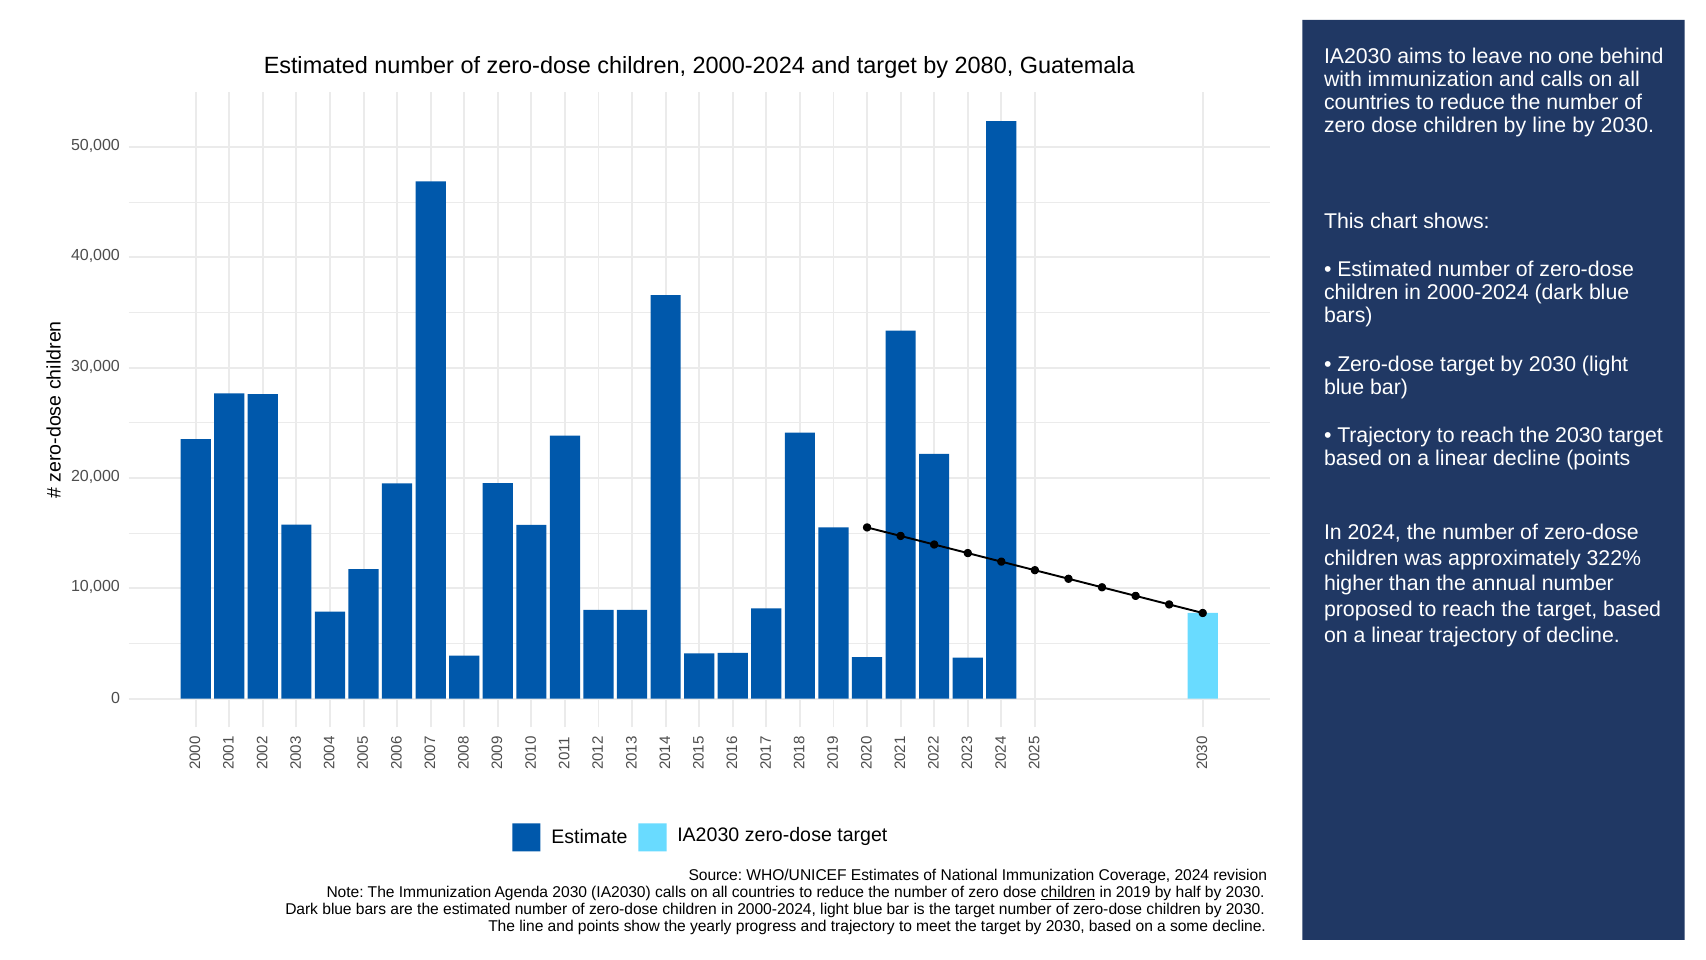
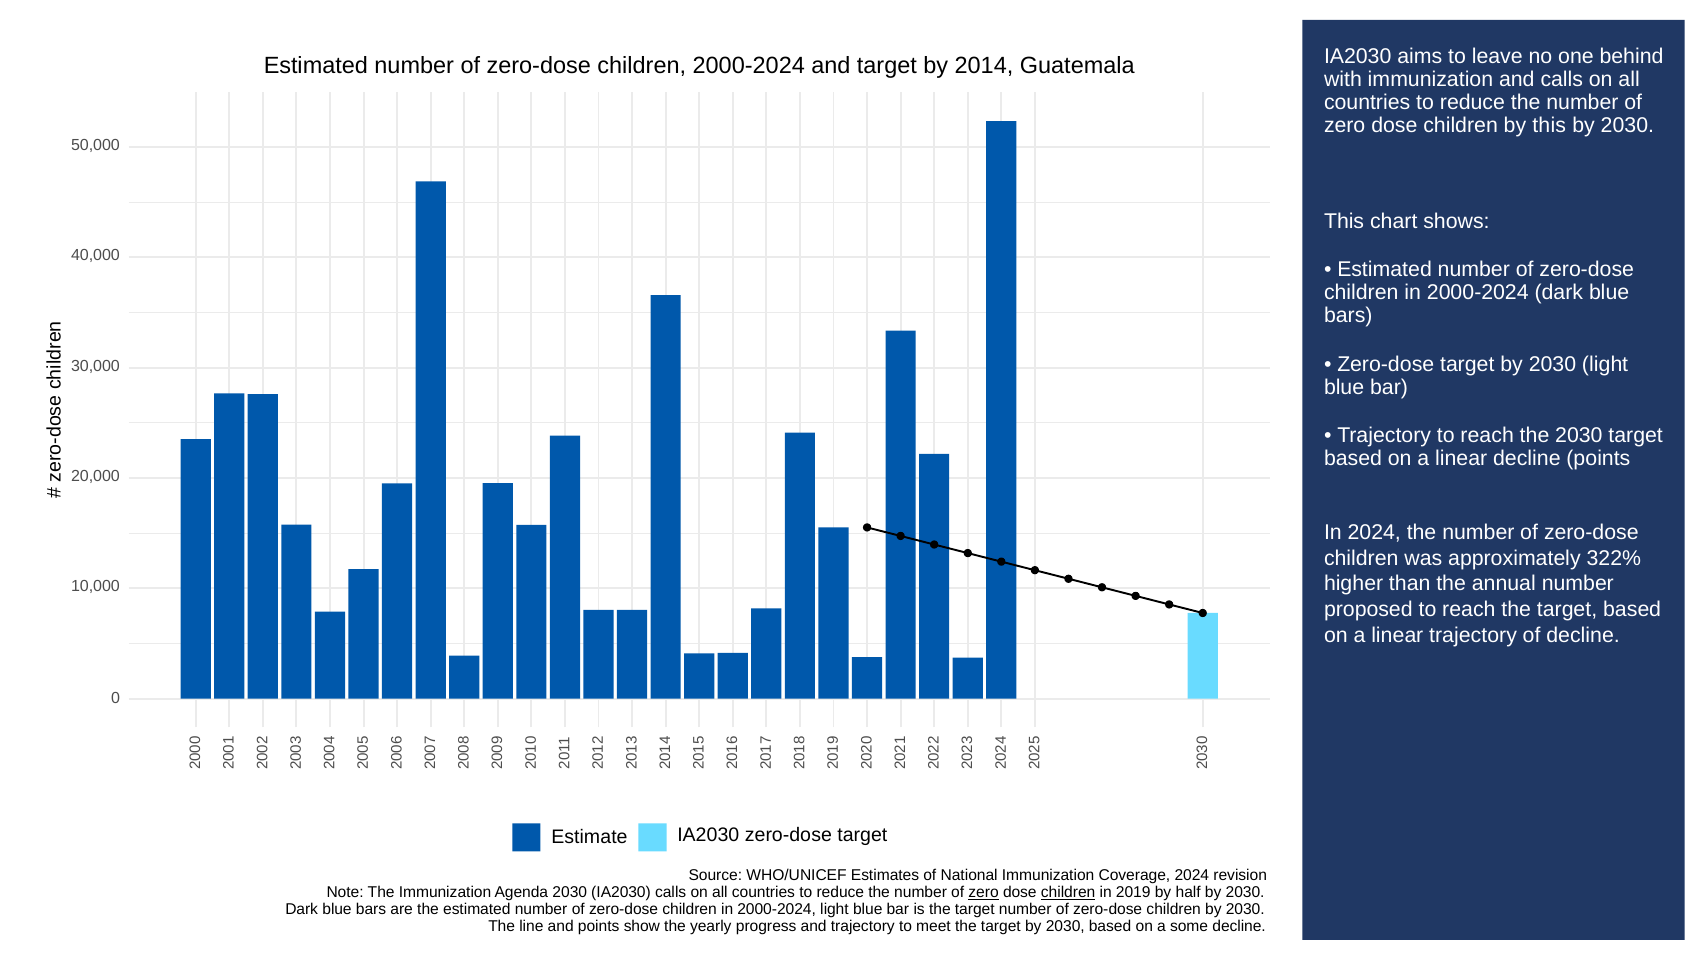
2080: 2080 -> 2014
by line: line -> this
zero at (984, 892) underline: none -> present
